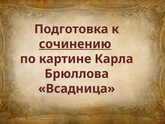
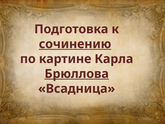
Брюллова underline: none -> present
